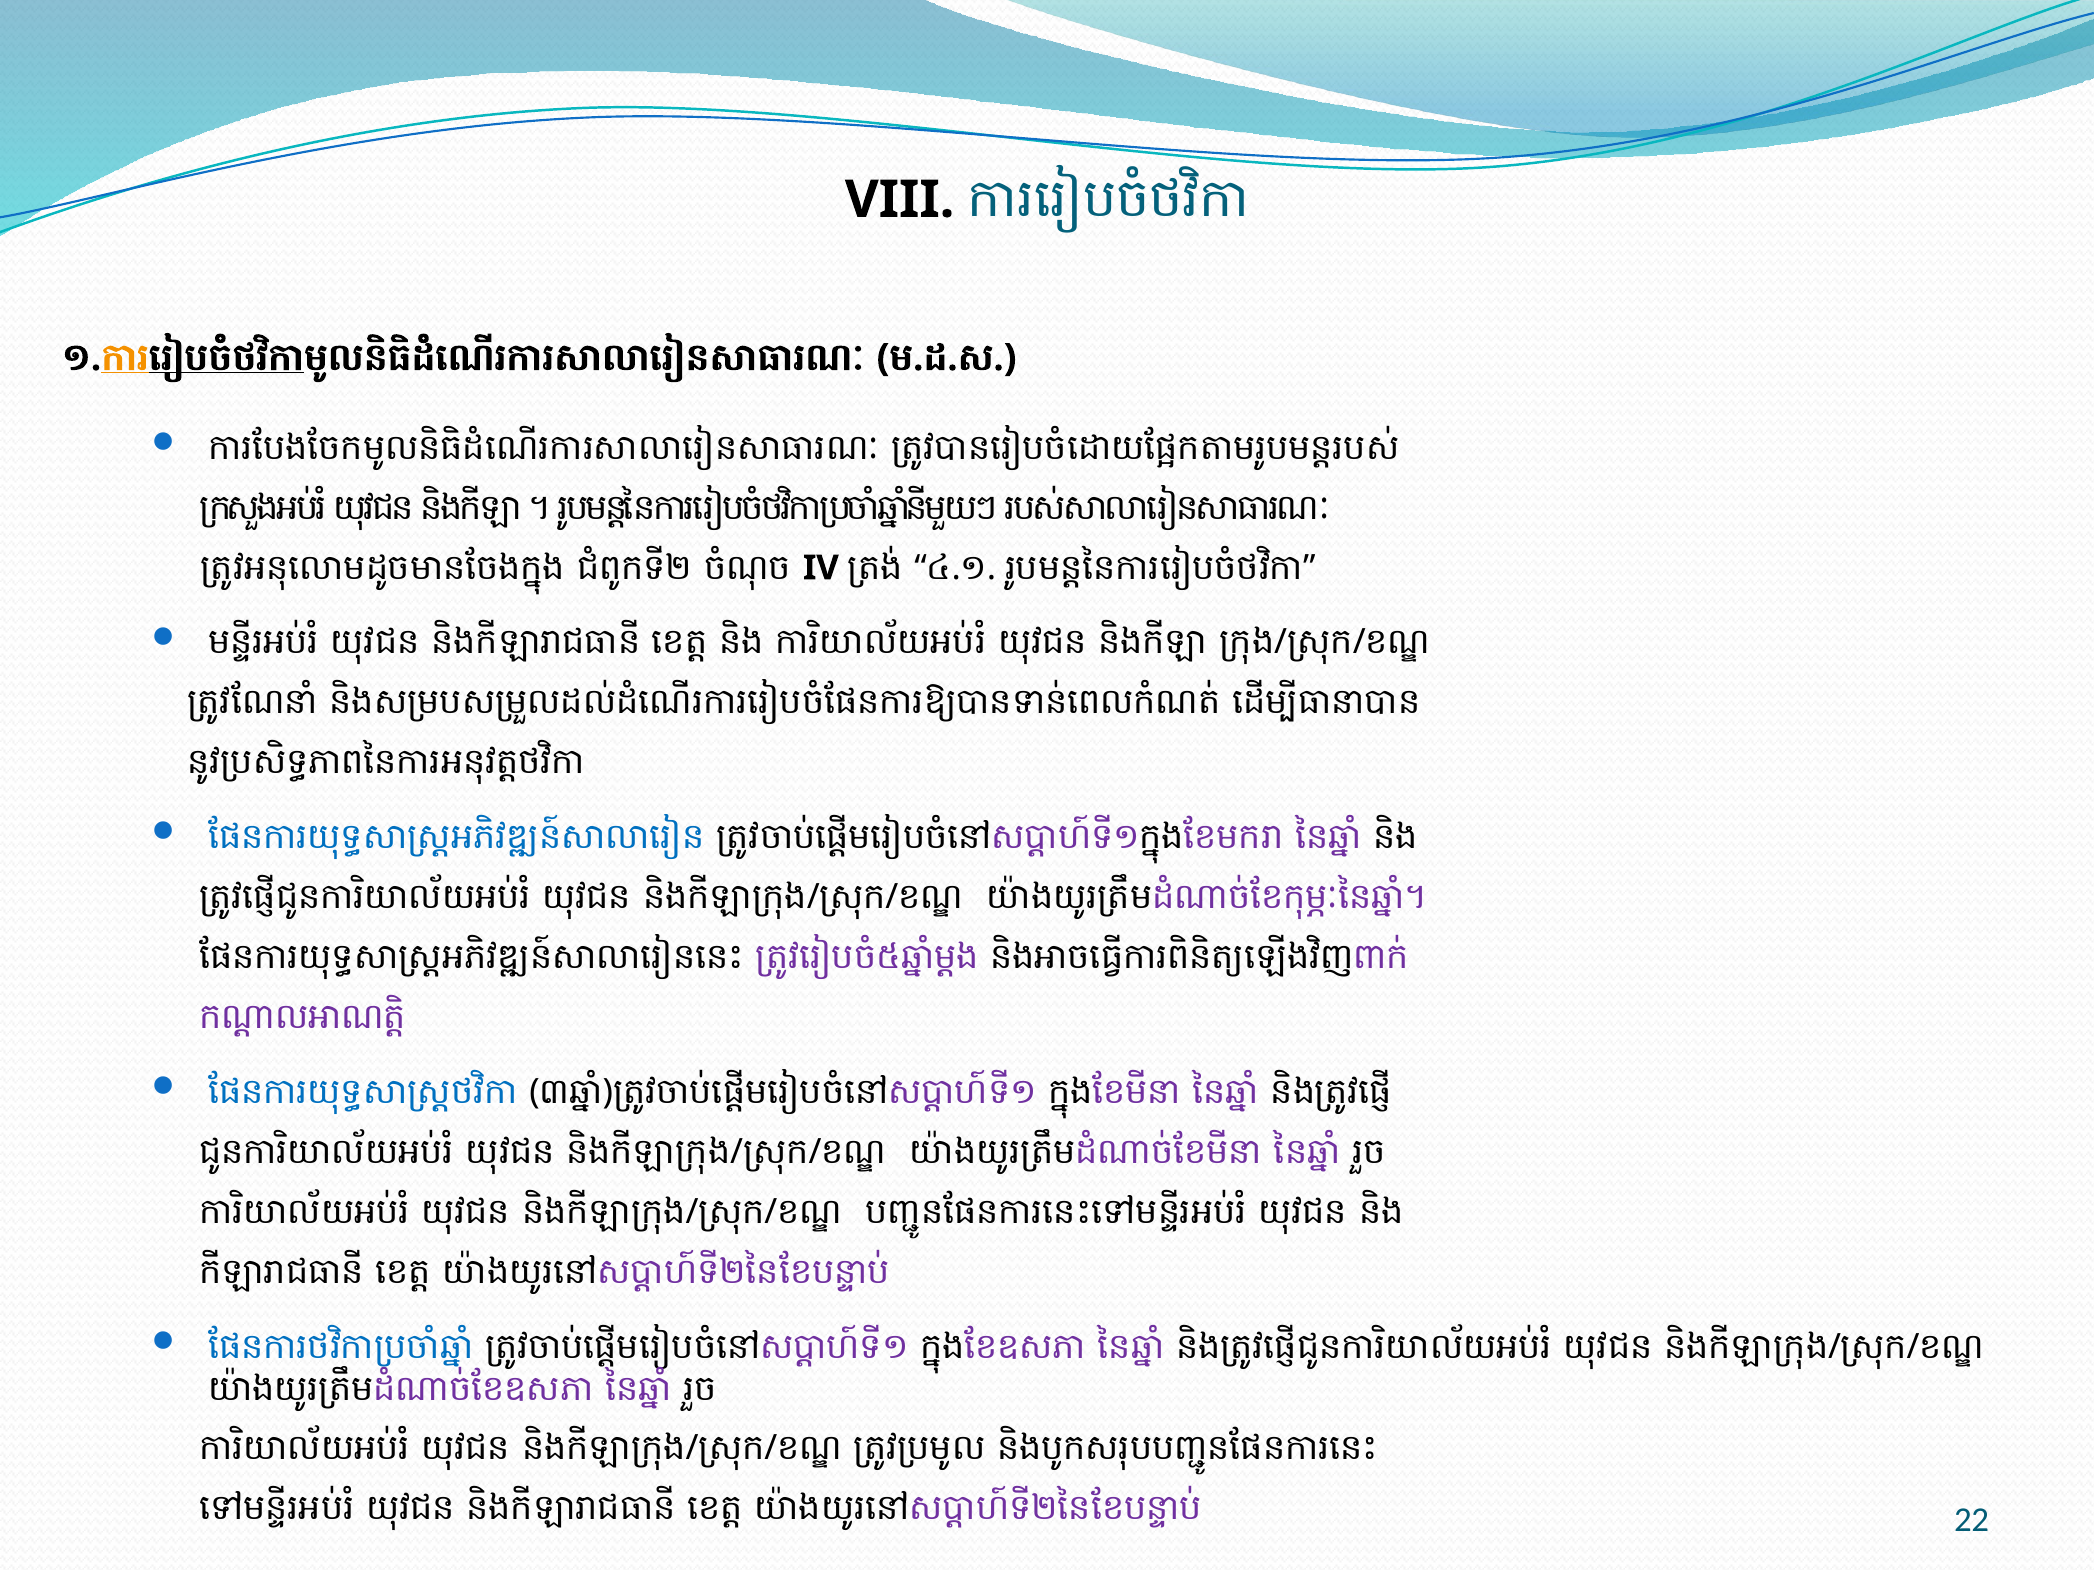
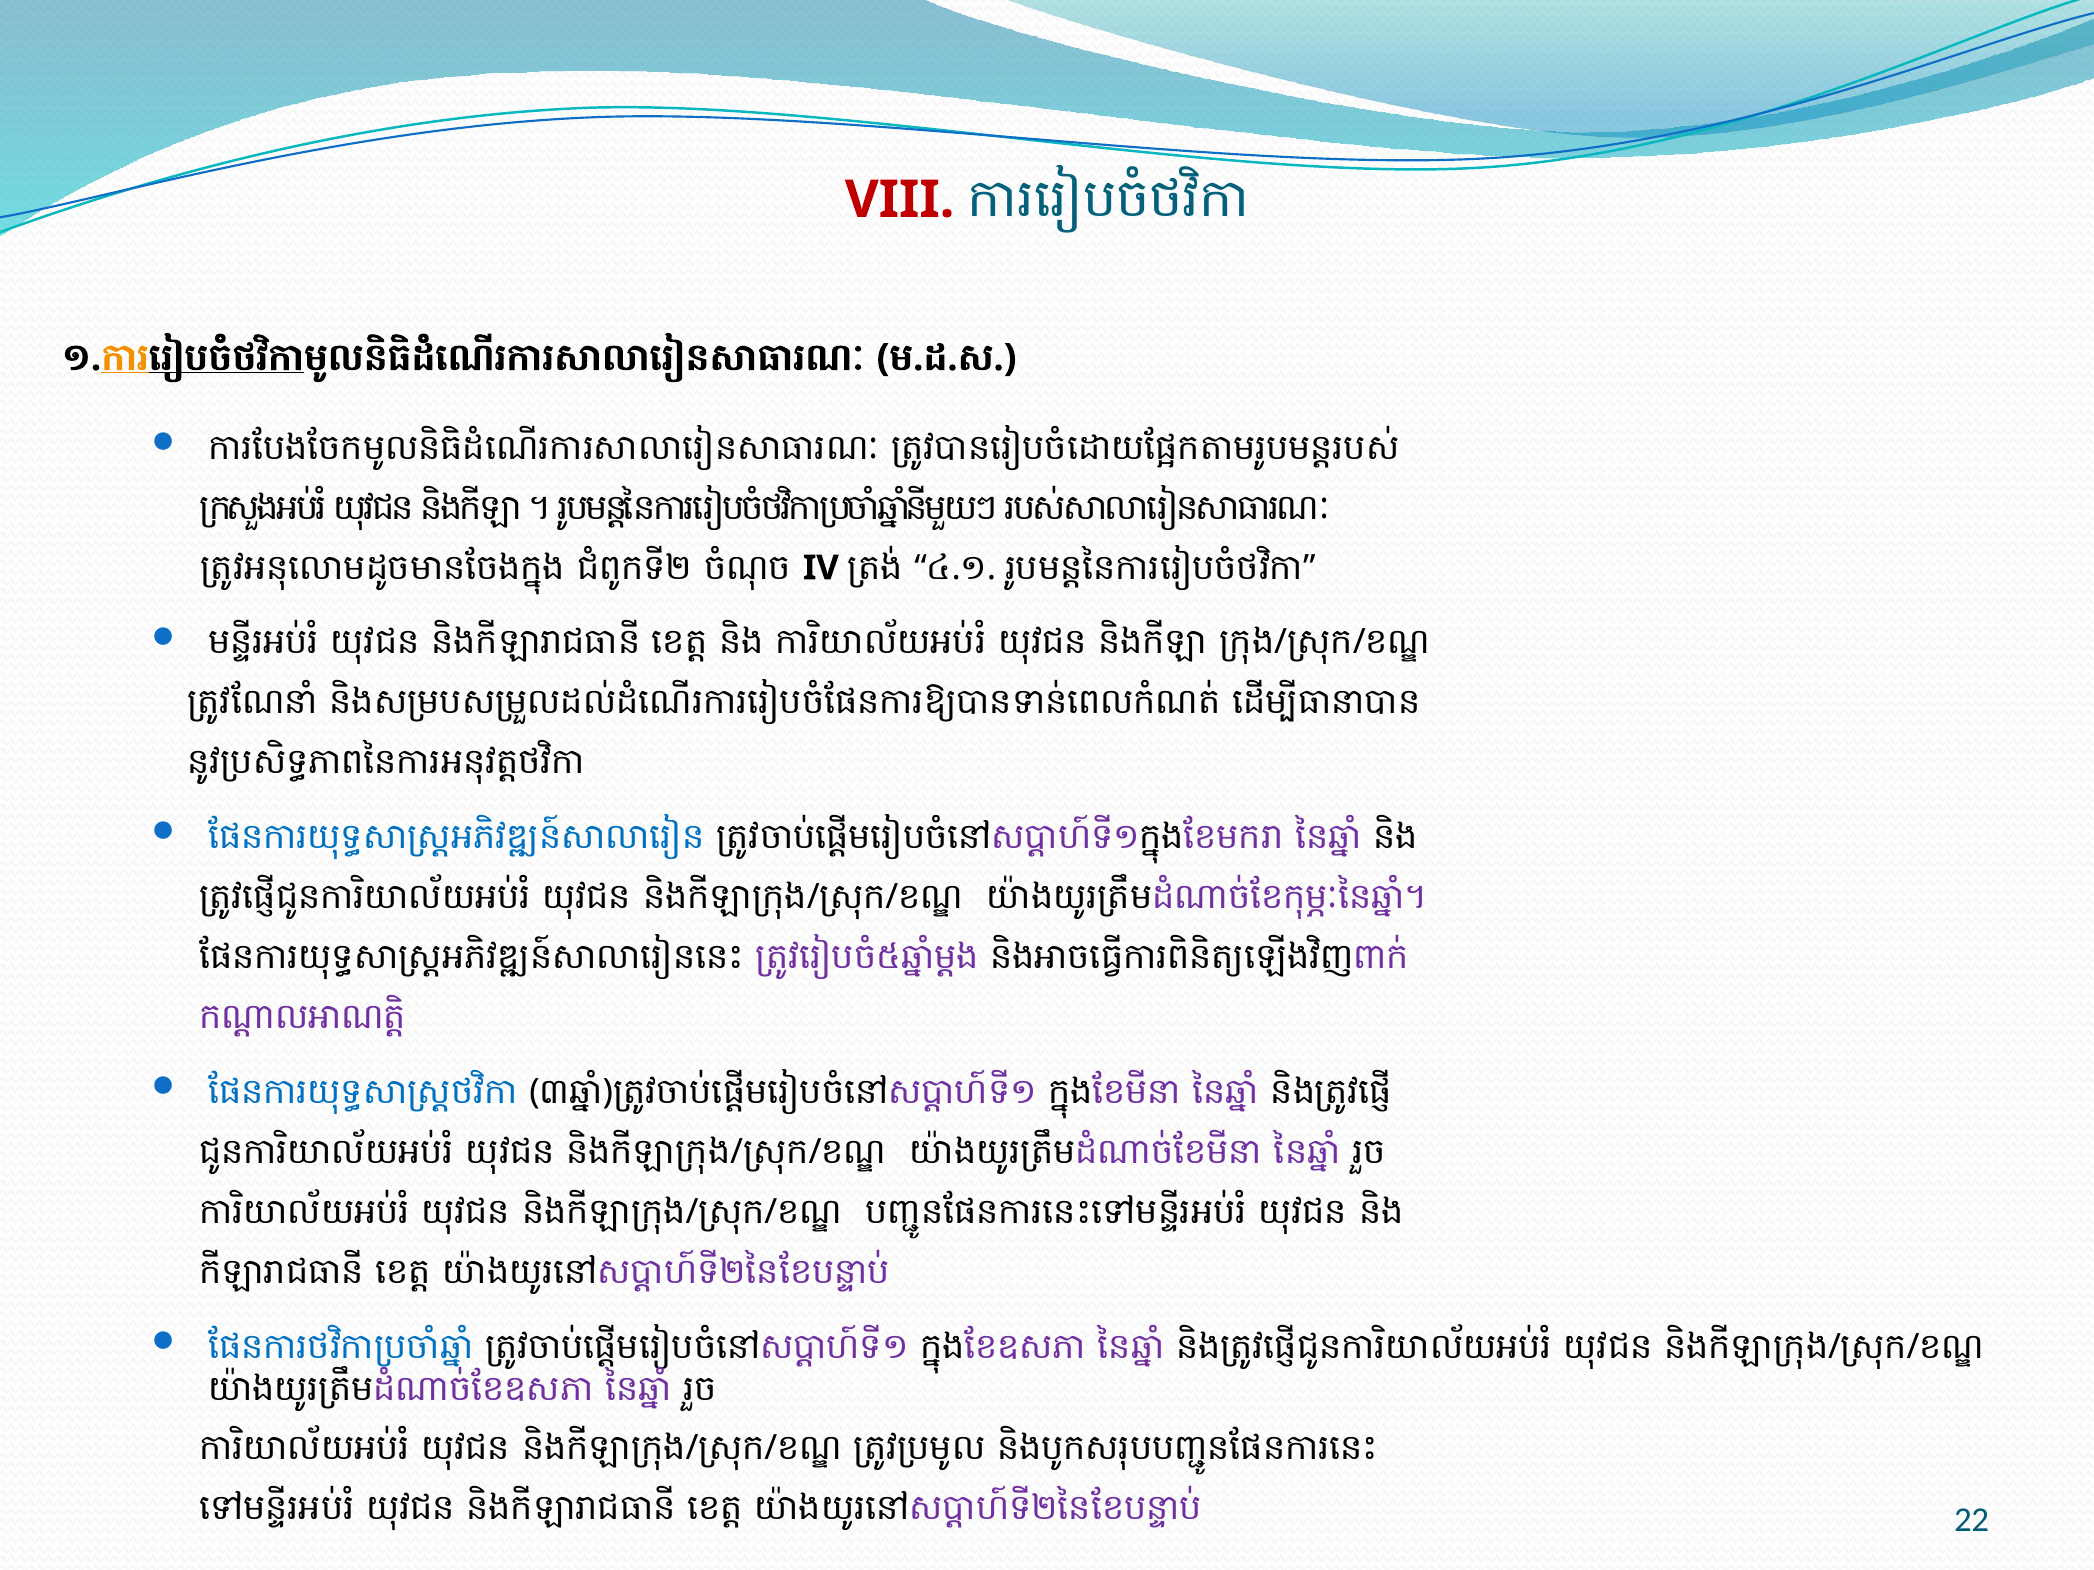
VIII colour: black -> red
